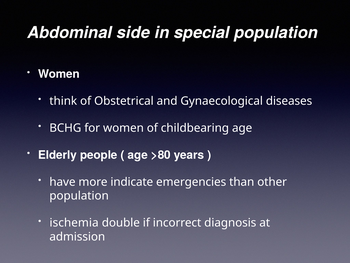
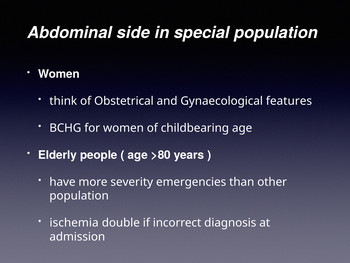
diseases: diseases -> features
indicate: indicate -> severity
